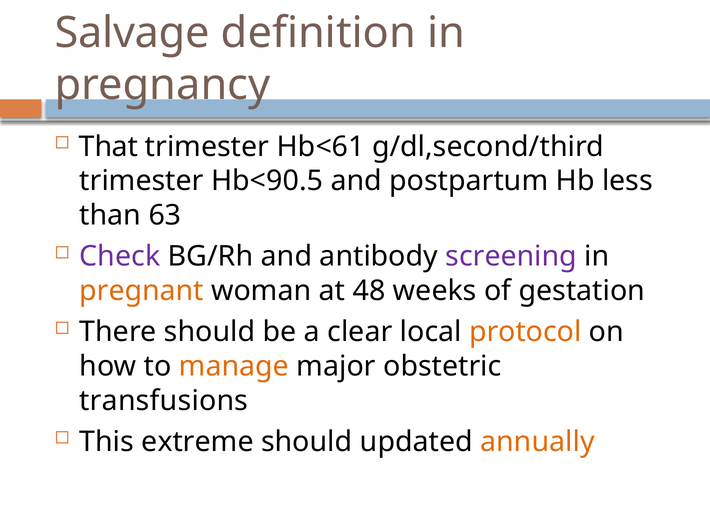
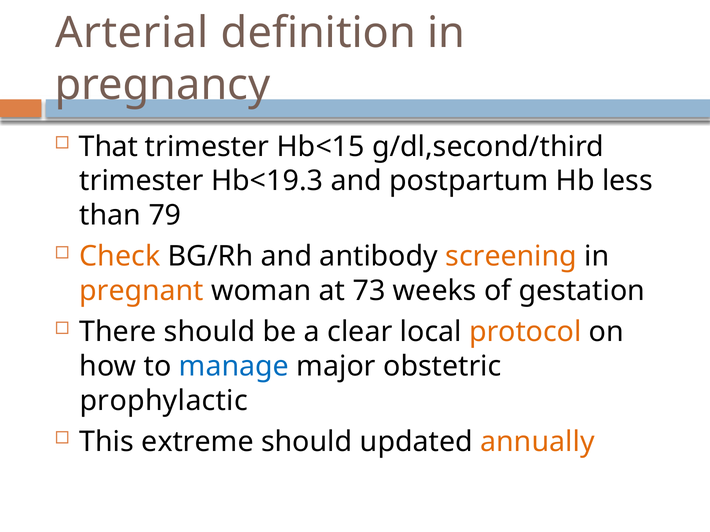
Salvage: Salvage -> Arterial
Hb<61: Hb<61 -> Hb<15
Hb<90.5: Hb<90.5 -> Hb<19.3
63: 63 -> 79
Check colour: purple -> orange
screening colour: purple -> orange
48: 48 -> 73
manage colour: orange -> blue
transfusions: transfusions -> prophylactic
